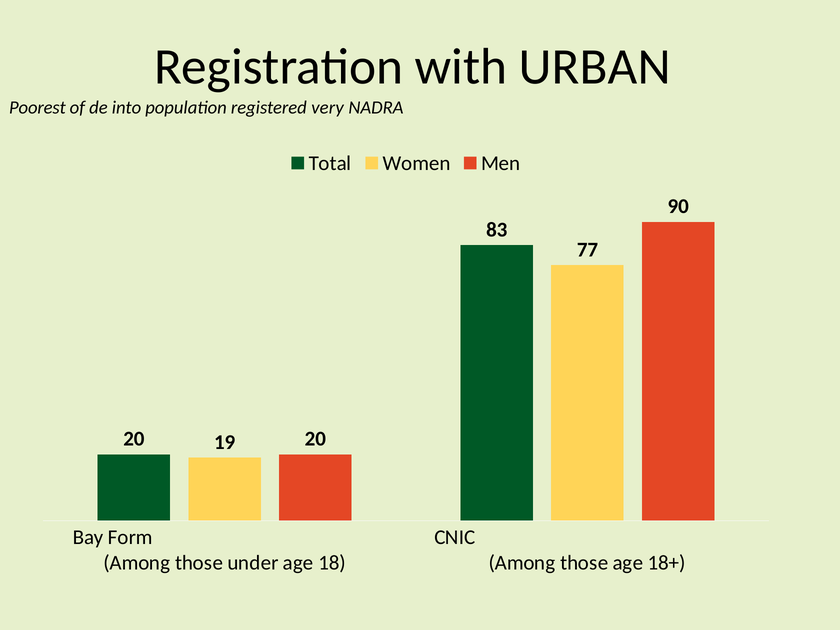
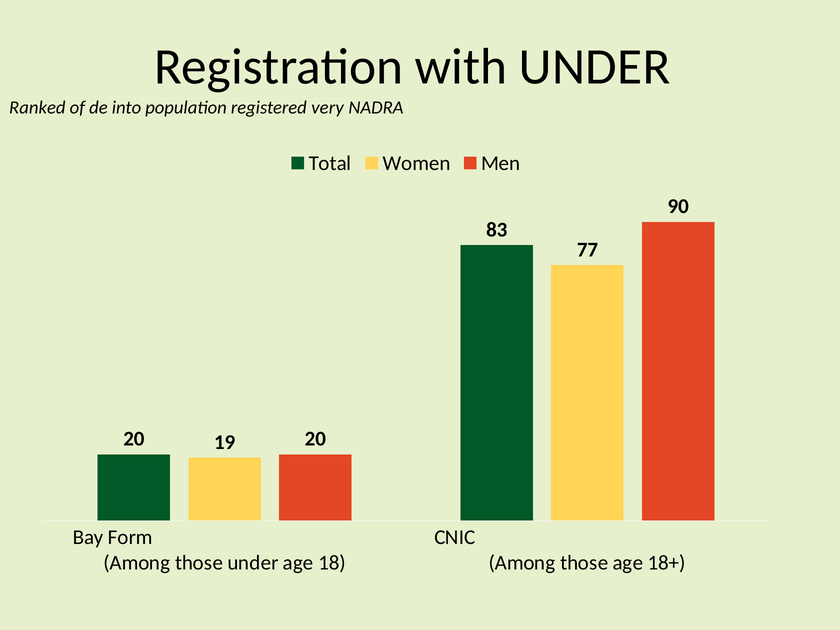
with URBAN: URBAN -> UNDER
Poorest: Poorest -> Ranked
